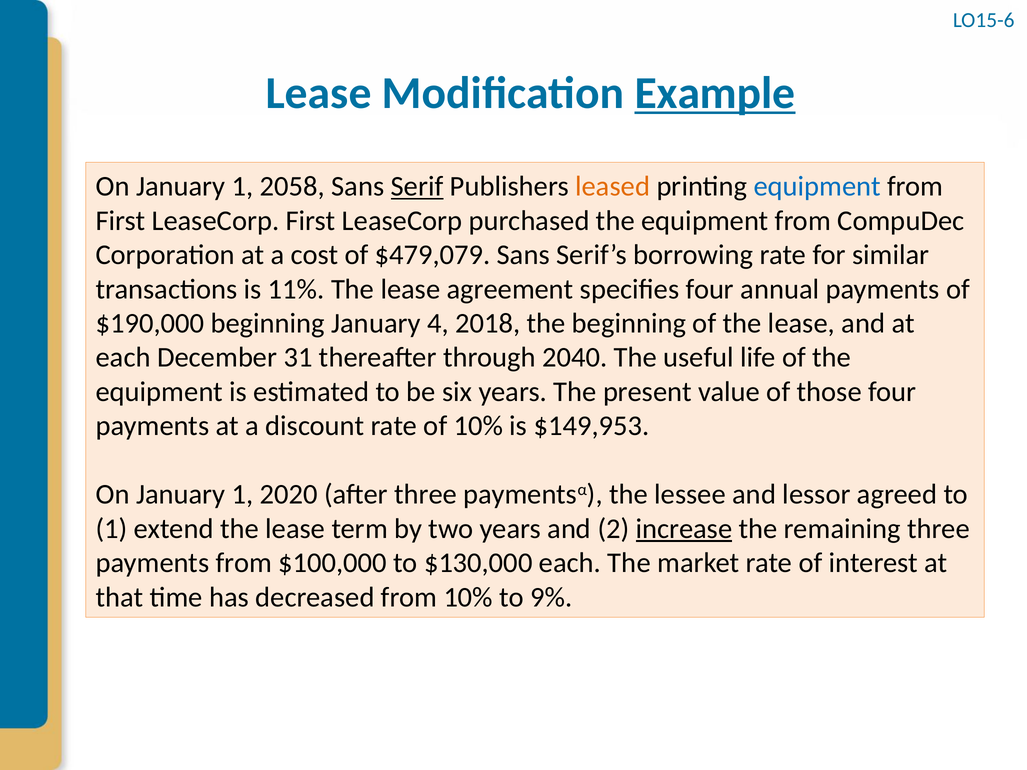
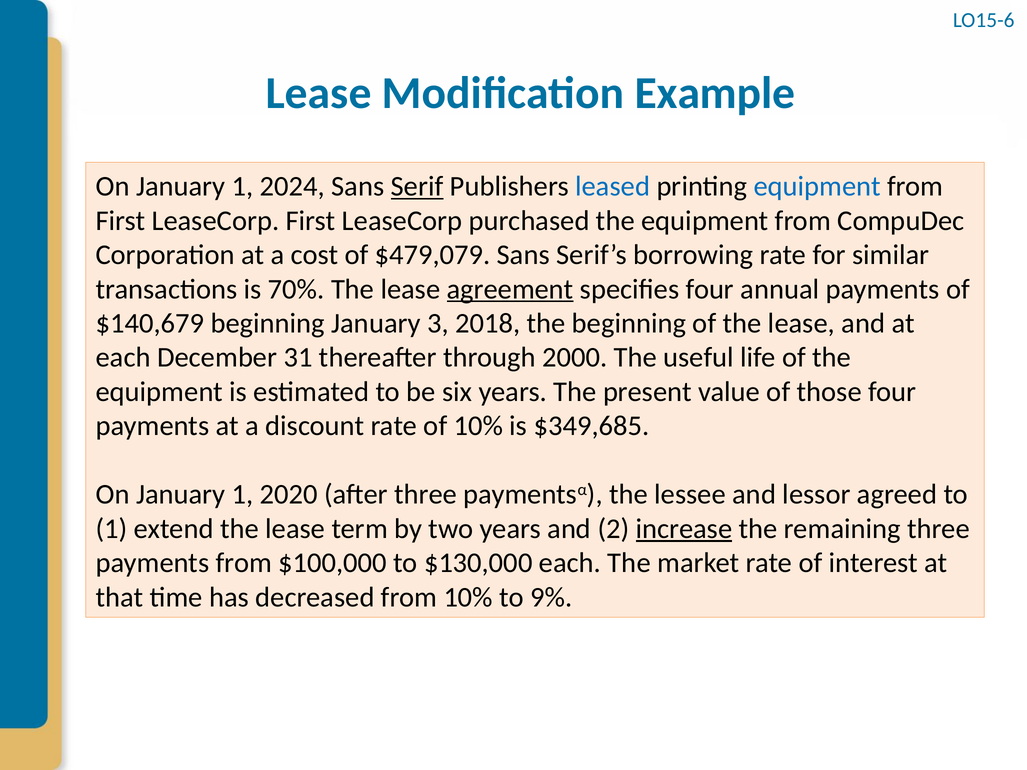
Example underline: present -> none
2058: 2058 -> 2024
leased colour: orange -> blue
11%: 11% -> 70%
agreement underline: none -> present
$190,000: $190,000 -> $140,679
4: 4 -> 3
2040: 2040 -> 2000
$149,953: $149,953 -> $349,685
